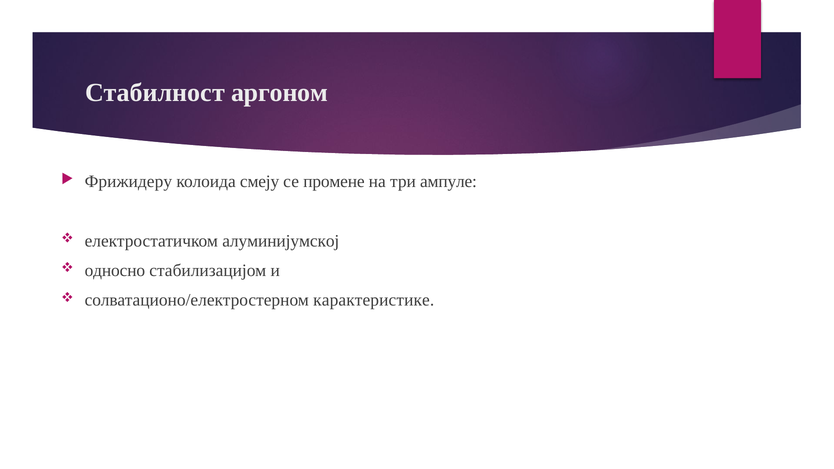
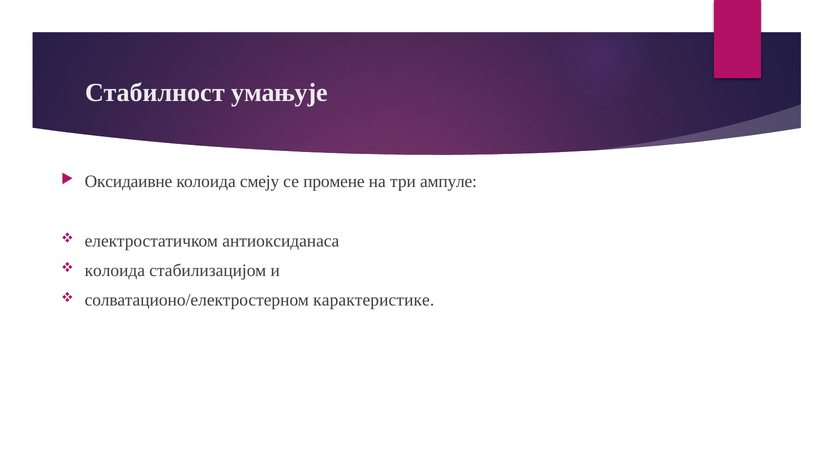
аргоном: аргоном -> умањује
Фрижидеру: Фрижидеру -> Оксидаивне
алуминијумској: алуминијумској -> антиоксиданаcа
односно at (115, 271): односно -> колоида
